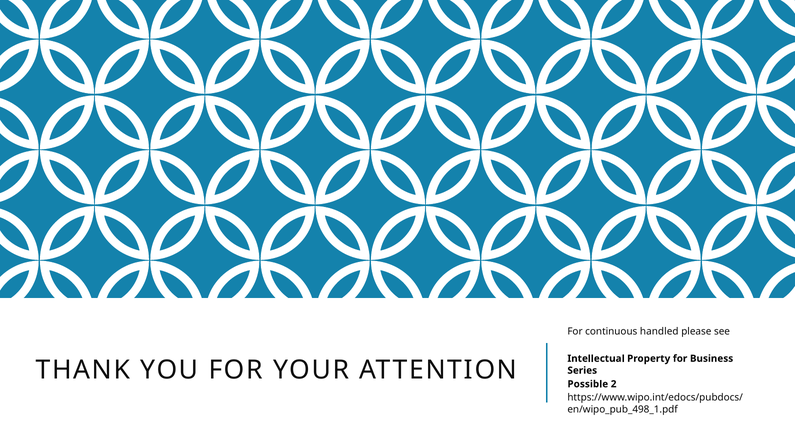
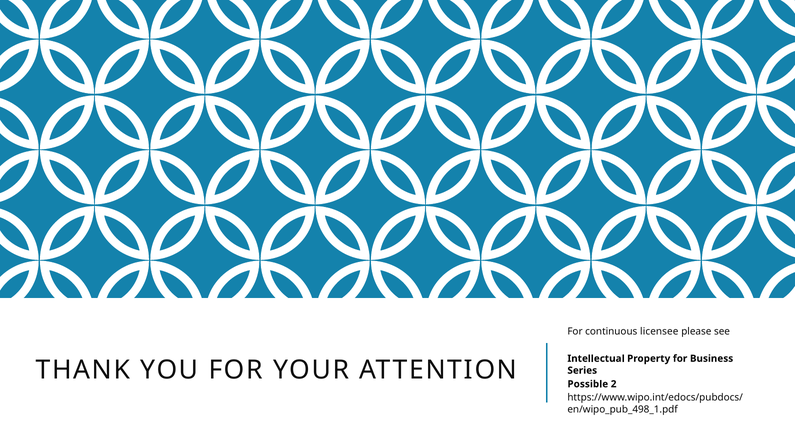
handled: handled -> licensee
